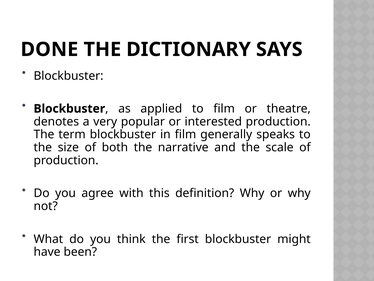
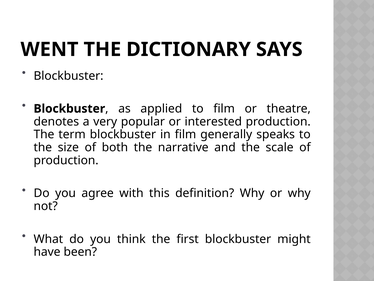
DONE: DONE -> WENT
